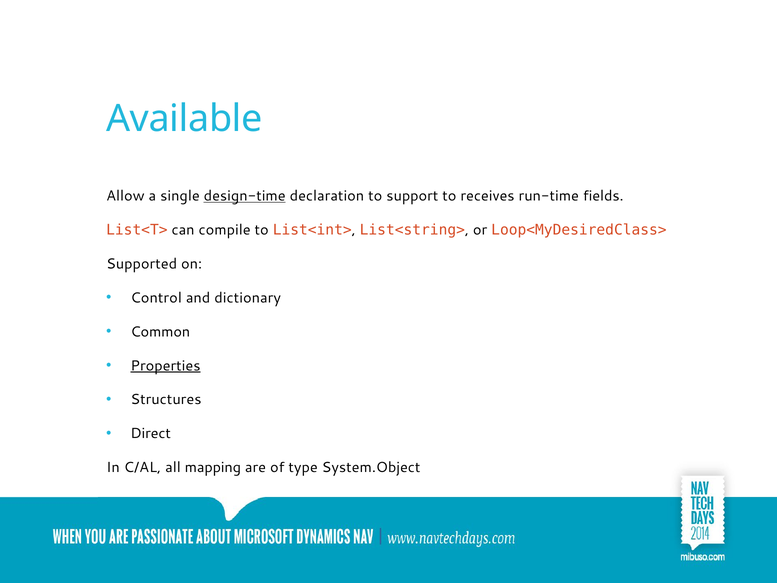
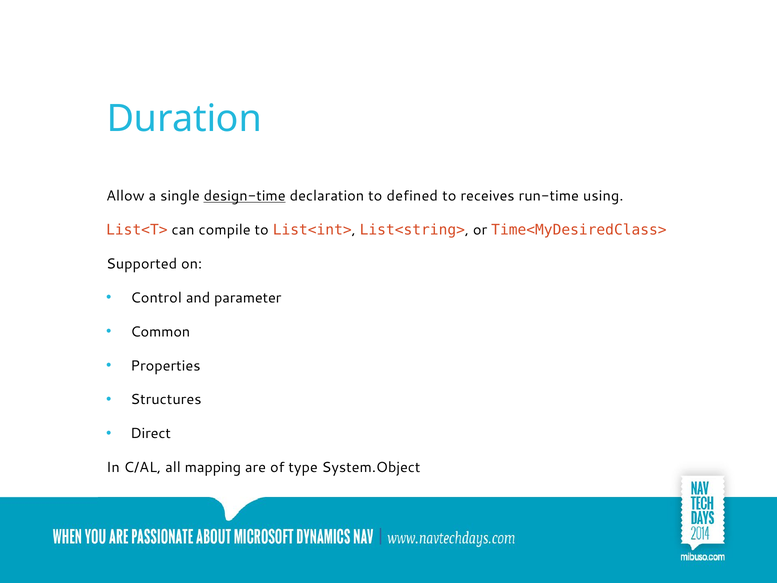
Available: Available -> Duration
support: support -> defined
fields: fields -> using
Loop<MyDesiredClass>: Loop<MyDesiredClass> -> Time<MyDesiredClass>
dictionary: dictionary -> parameter
Properties underline: present -> none
